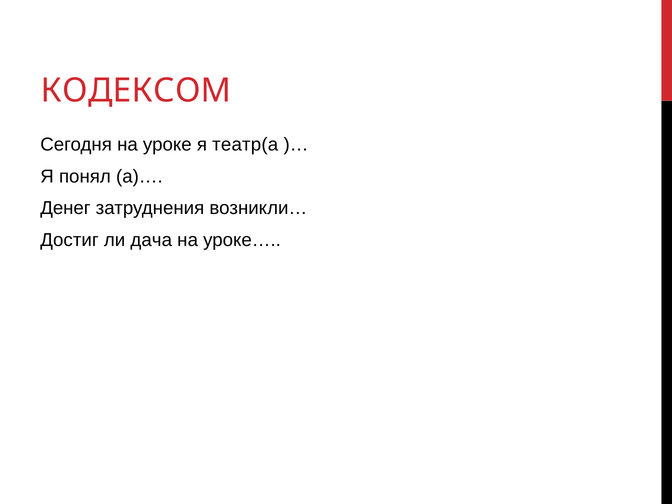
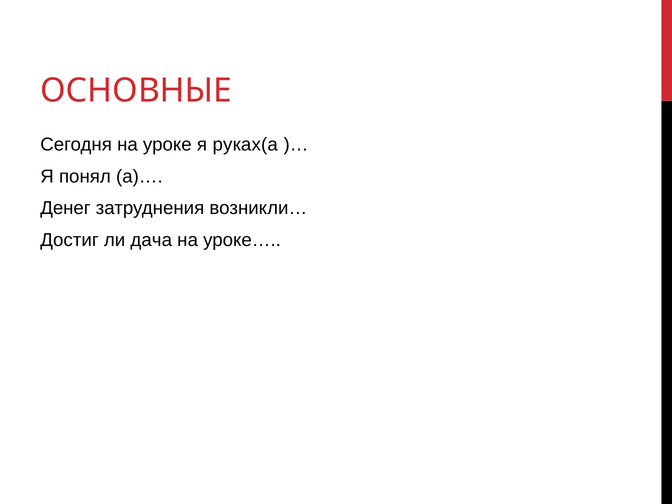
КОДЕКСОМ: КОДЕКСОМ -> ОСНОВНЫЕ
театр(а: театр(а -> руках(а
